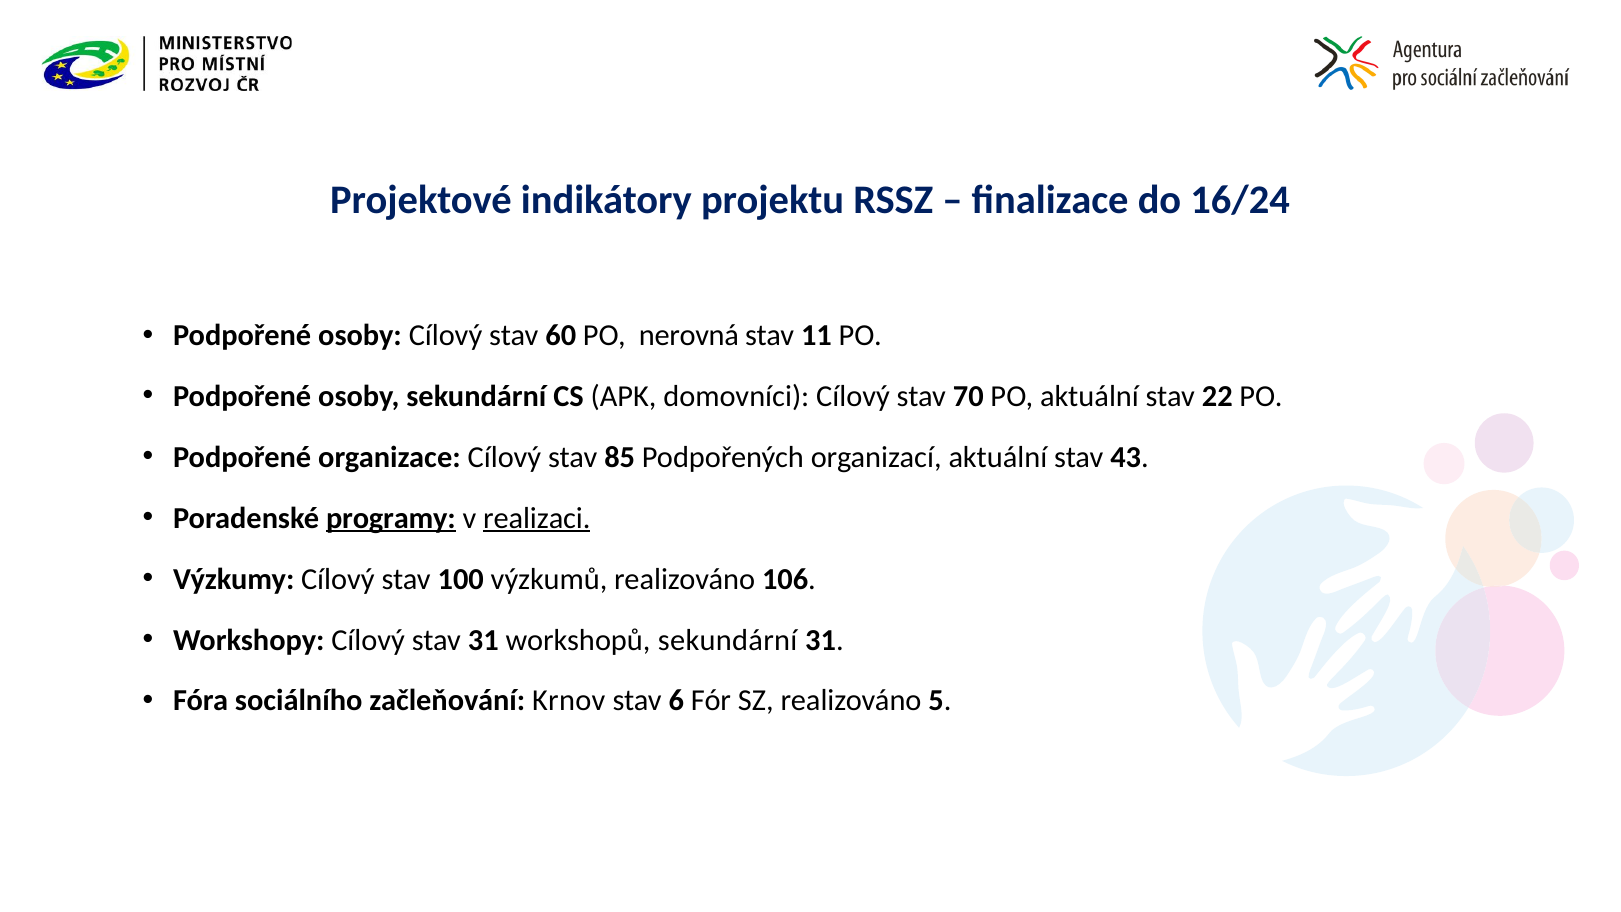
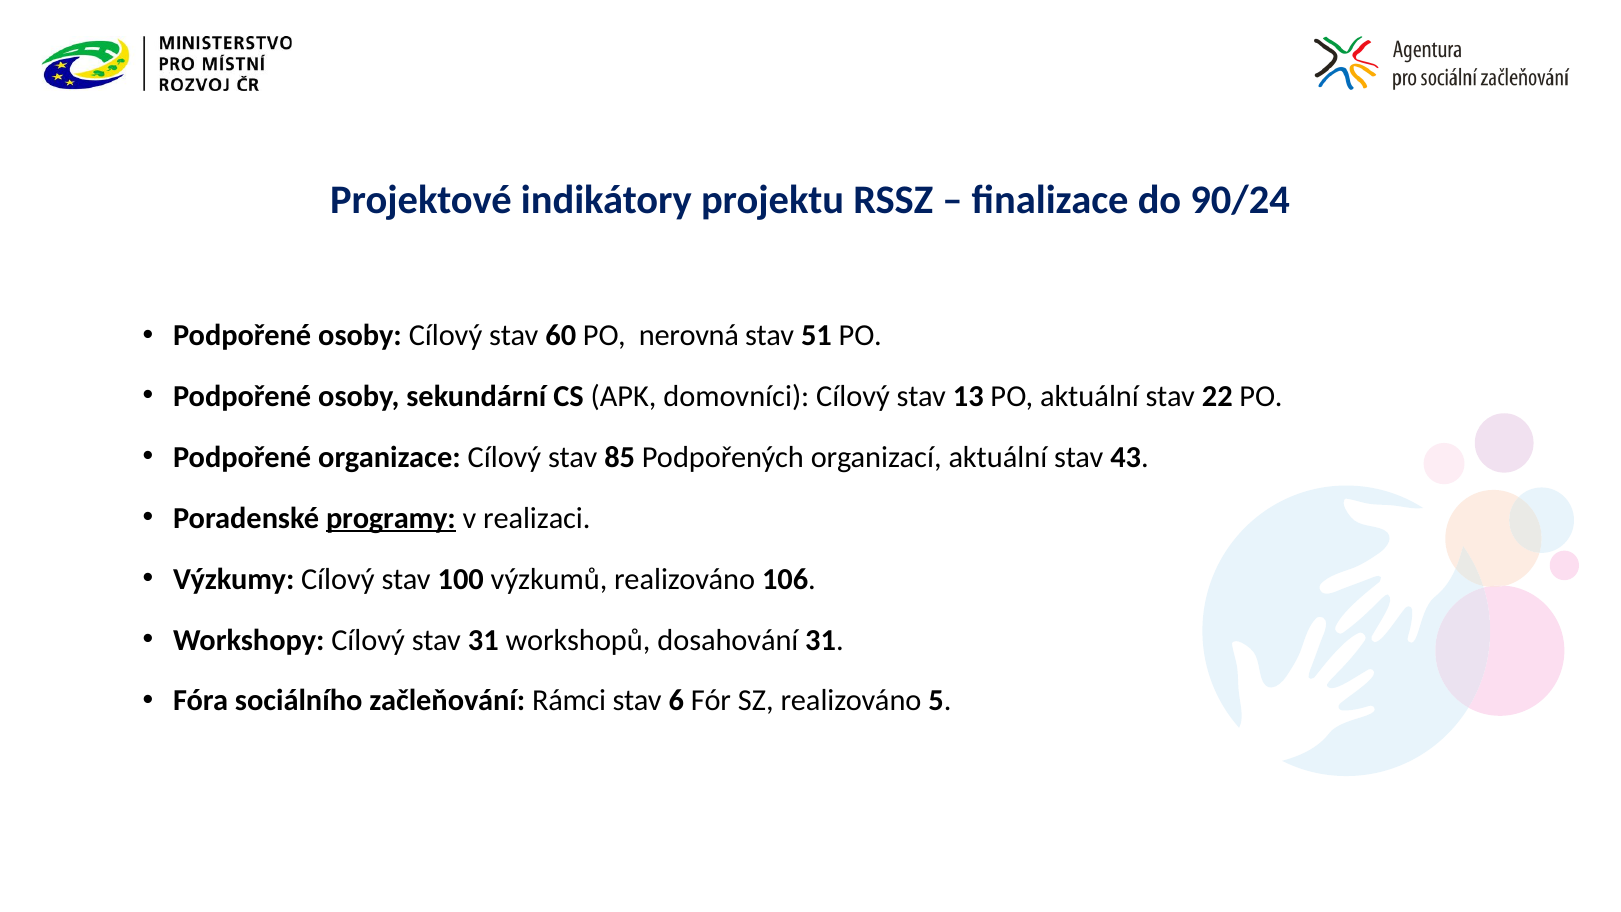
16/24: 16/24 -> 90/24
11: 11 -> 51
70: 70 -> 13
realizaci underline: present -> none
workshopů sekundární: sekundární -> dosahování
Krnov: Krnov -> Rámci
